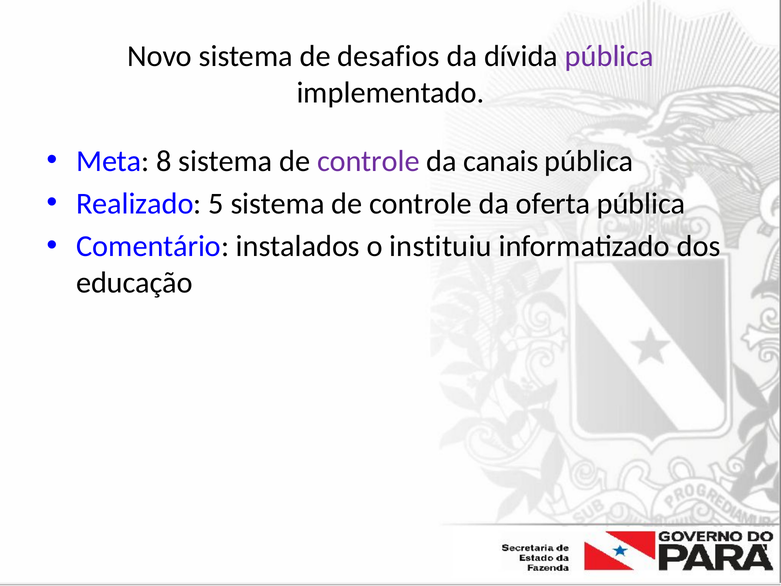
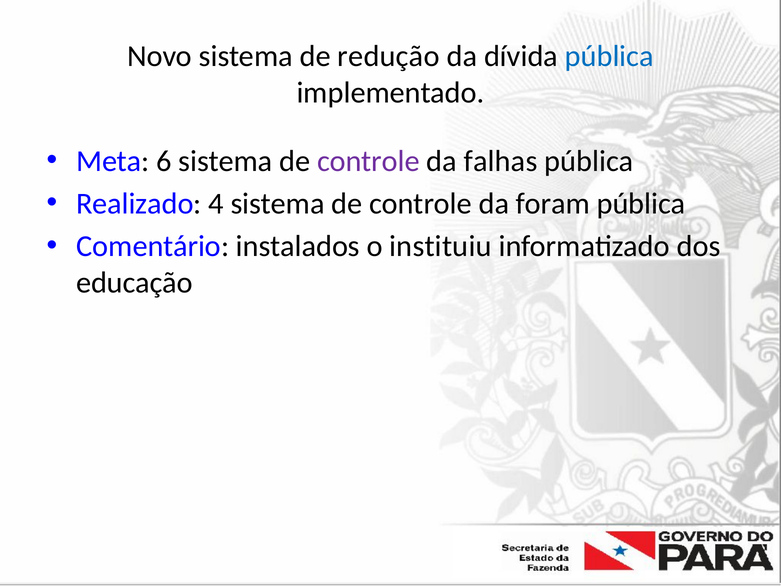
desafios: desafios -> redução
pública at (609, 56) colour: purple -> blue
8: 8 -> 6
canais: canais -> falhas
5: 5 -> 4
oferta: oferta -> foram
